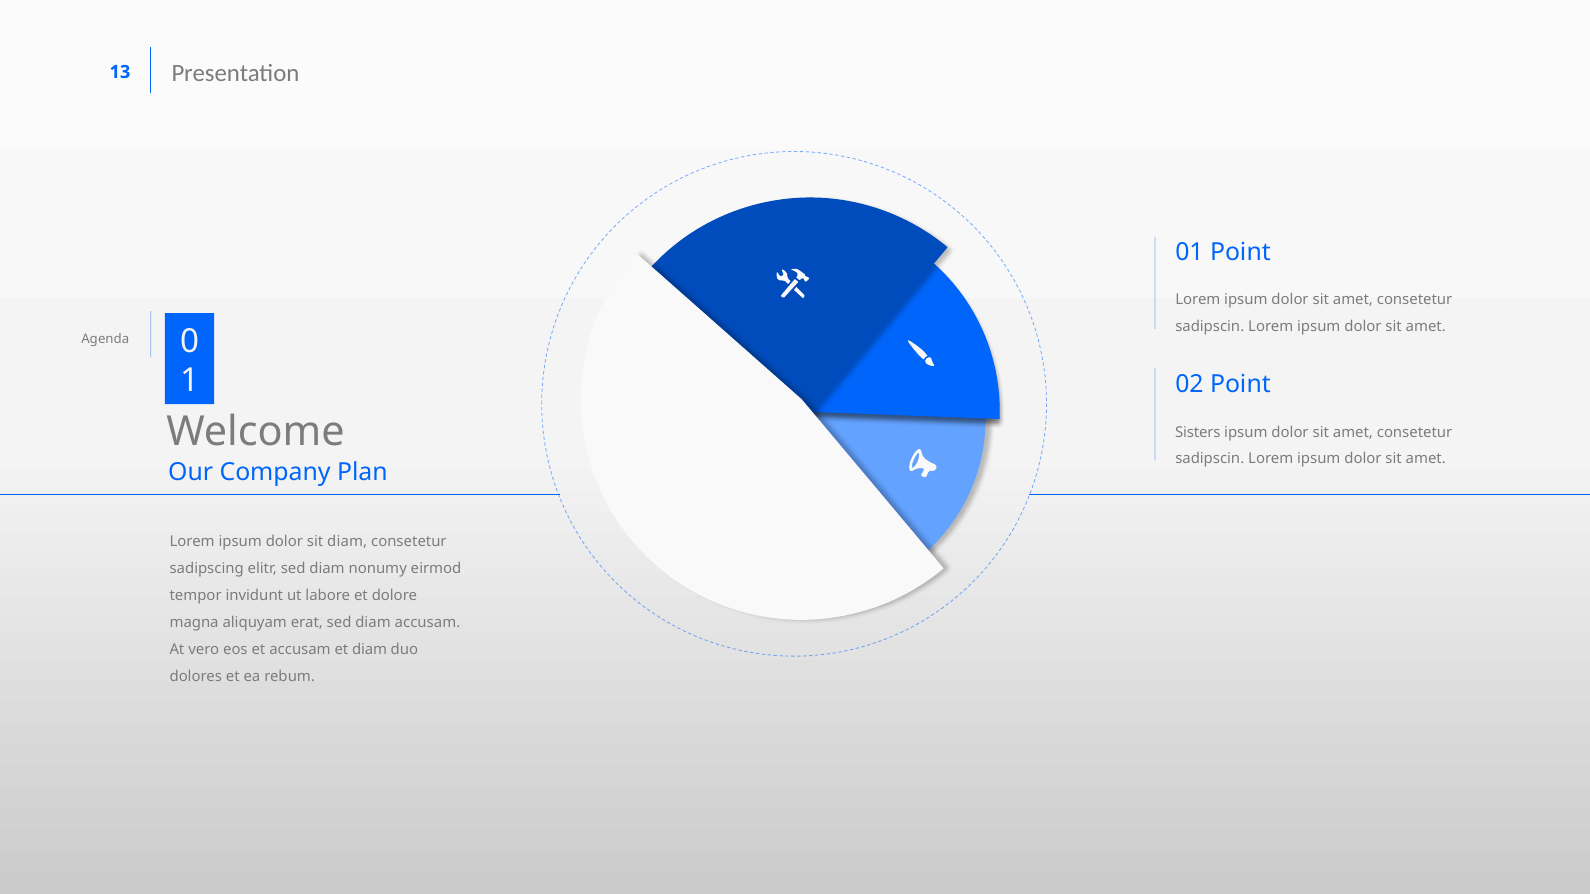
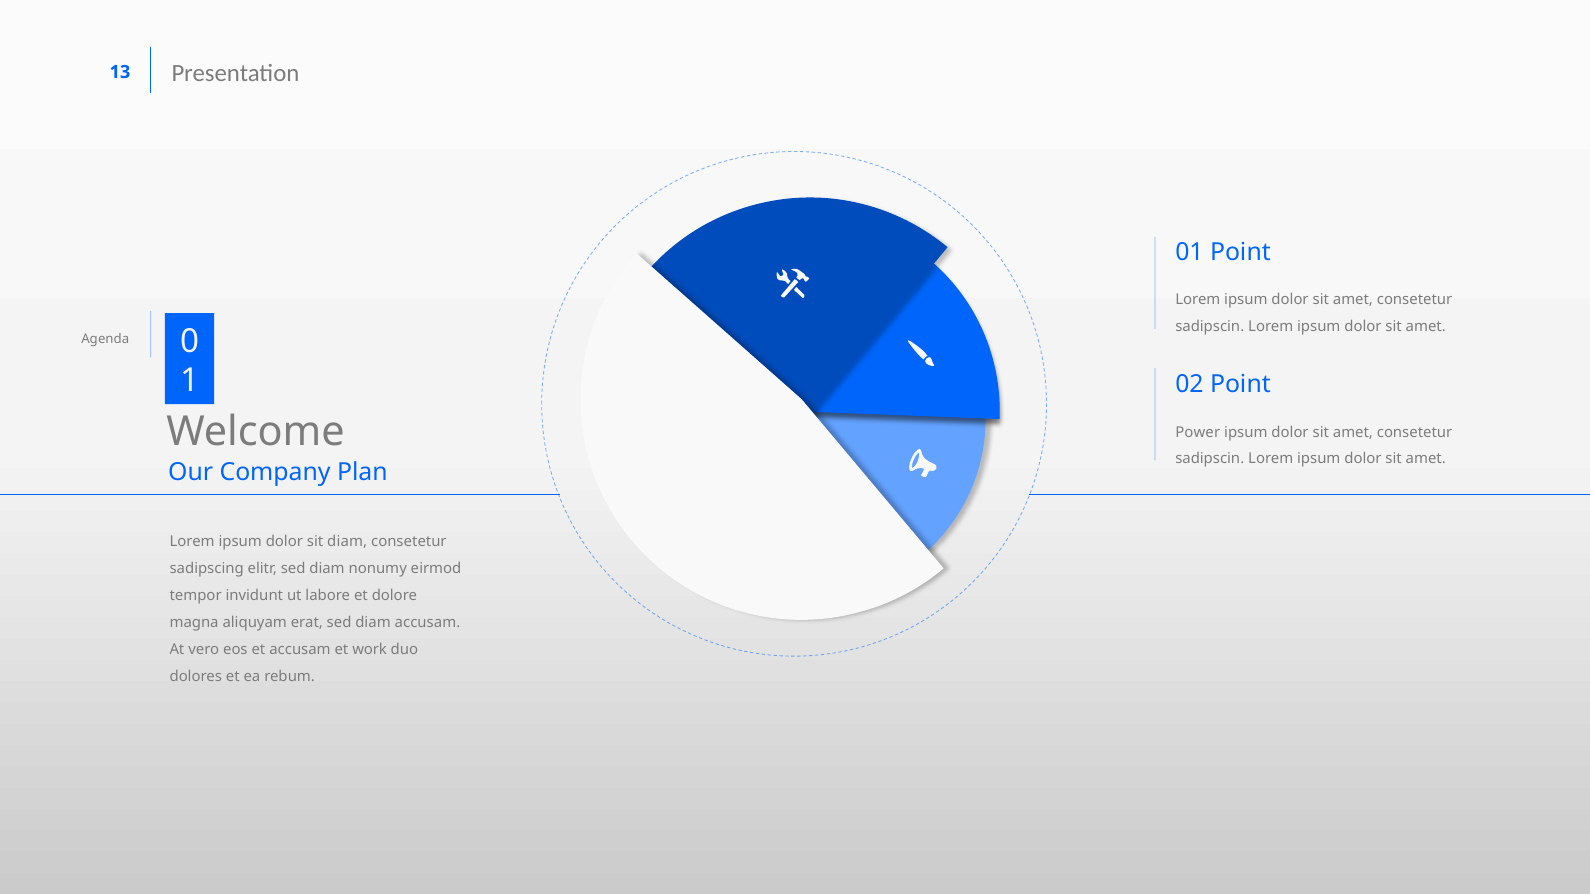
Sisters: Sisters -> Power
et diam: diam -> work
